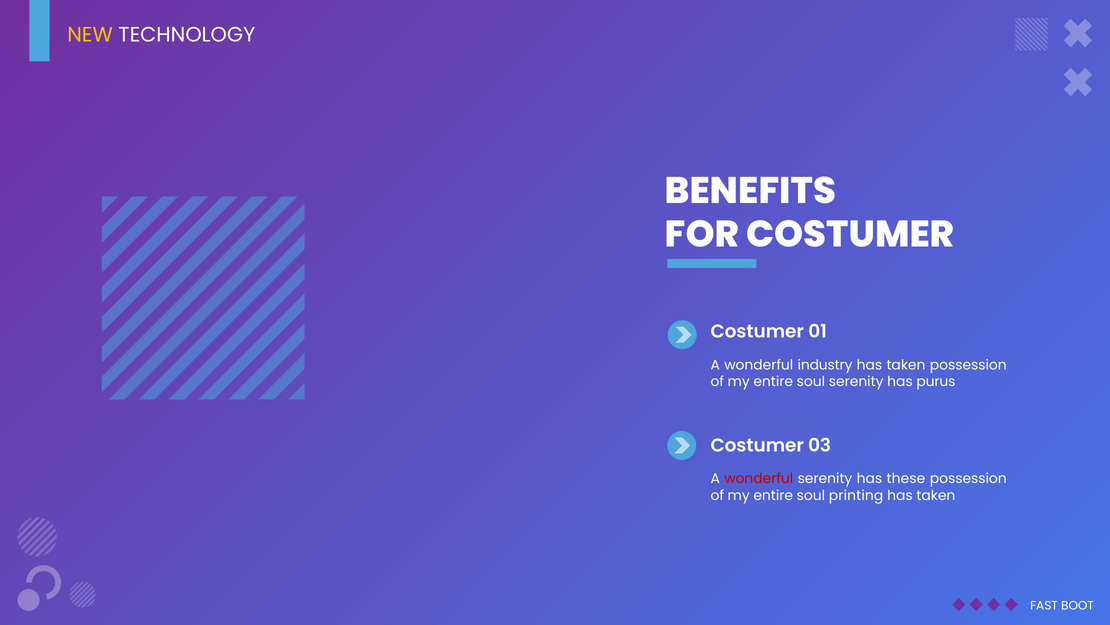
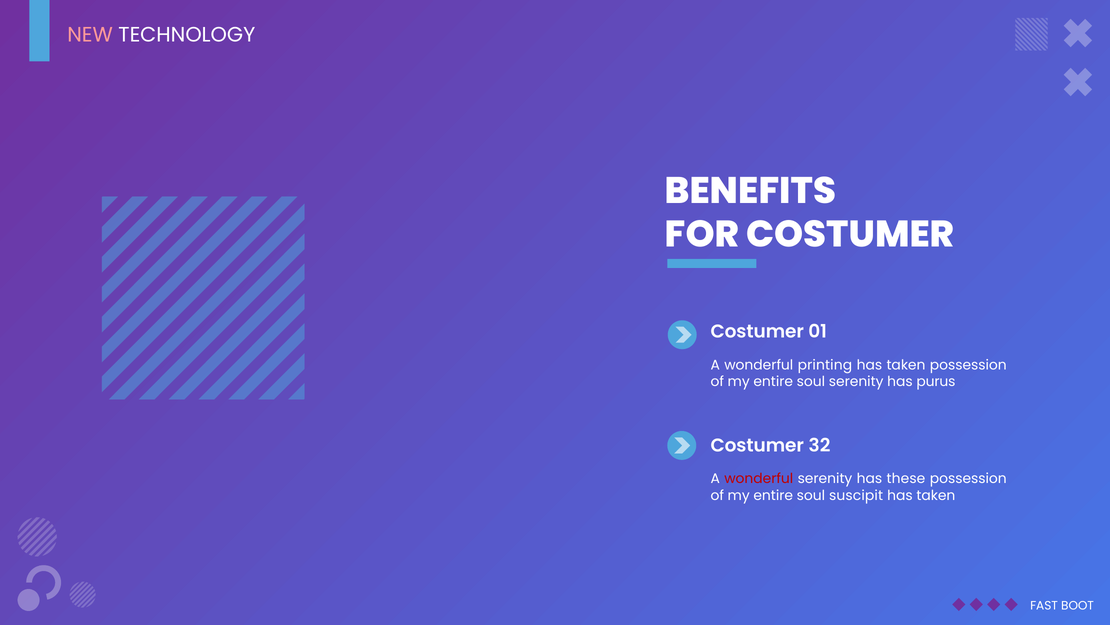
NEW colour: yellow -> pink
industry: industry -> printing
03: 03 -> 32
printing: printing -> suscipit
